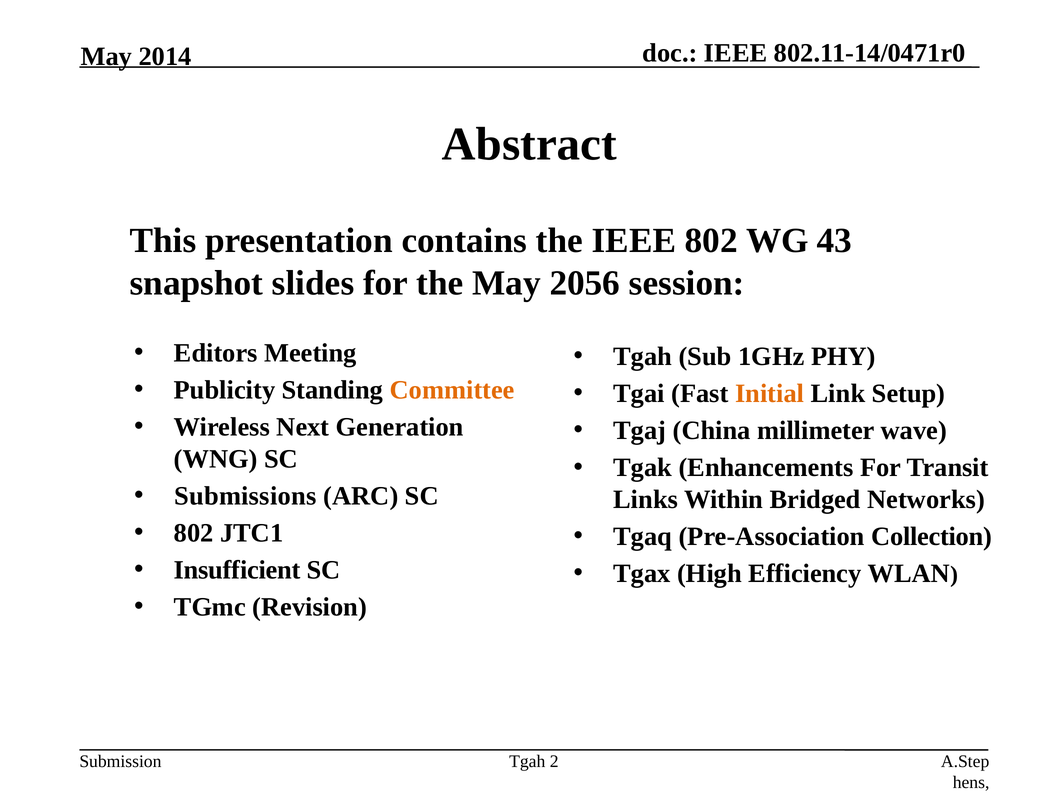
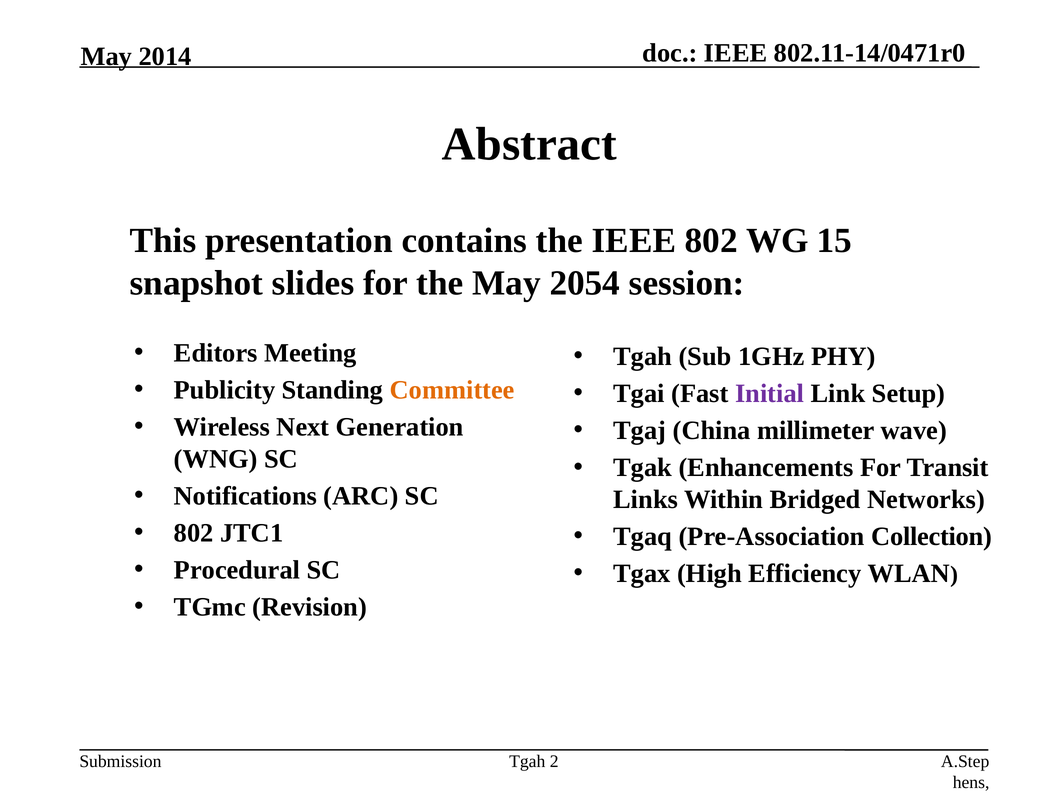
43: 43 -> 15
2056: 2056 -> 2054
Initial colour: orange -> purple
Submissions: Submissions -> Notifications
Insufficient: Insufficient -> Procedural
